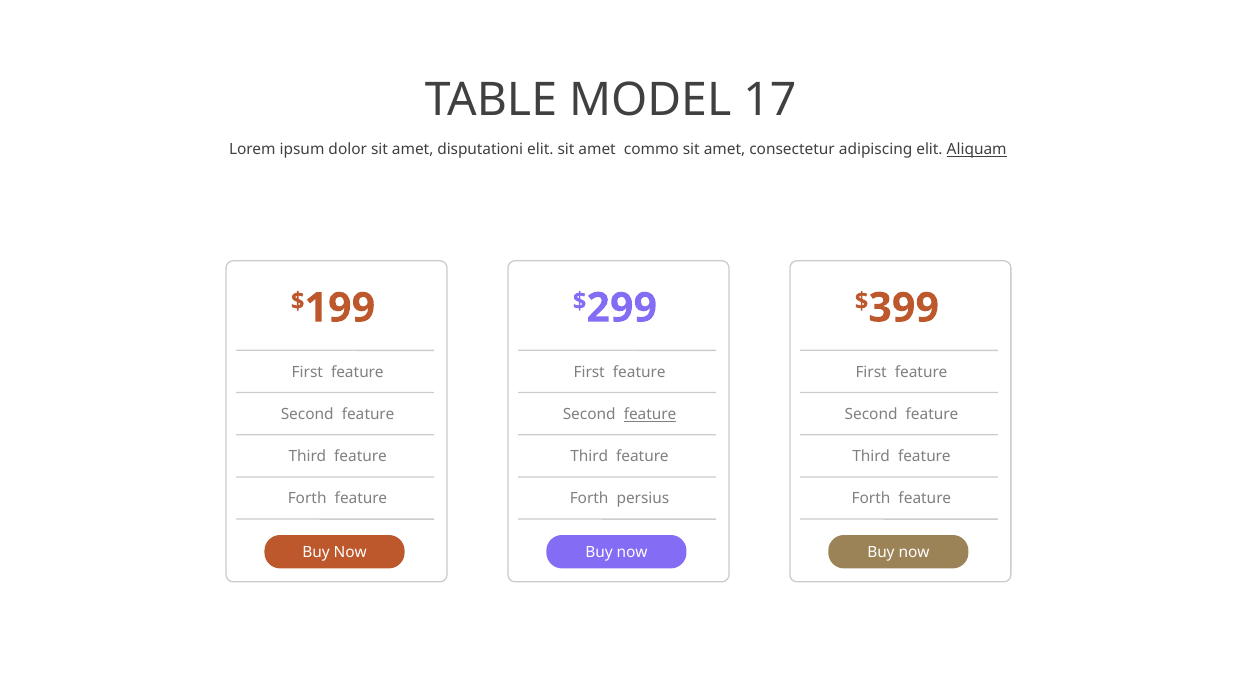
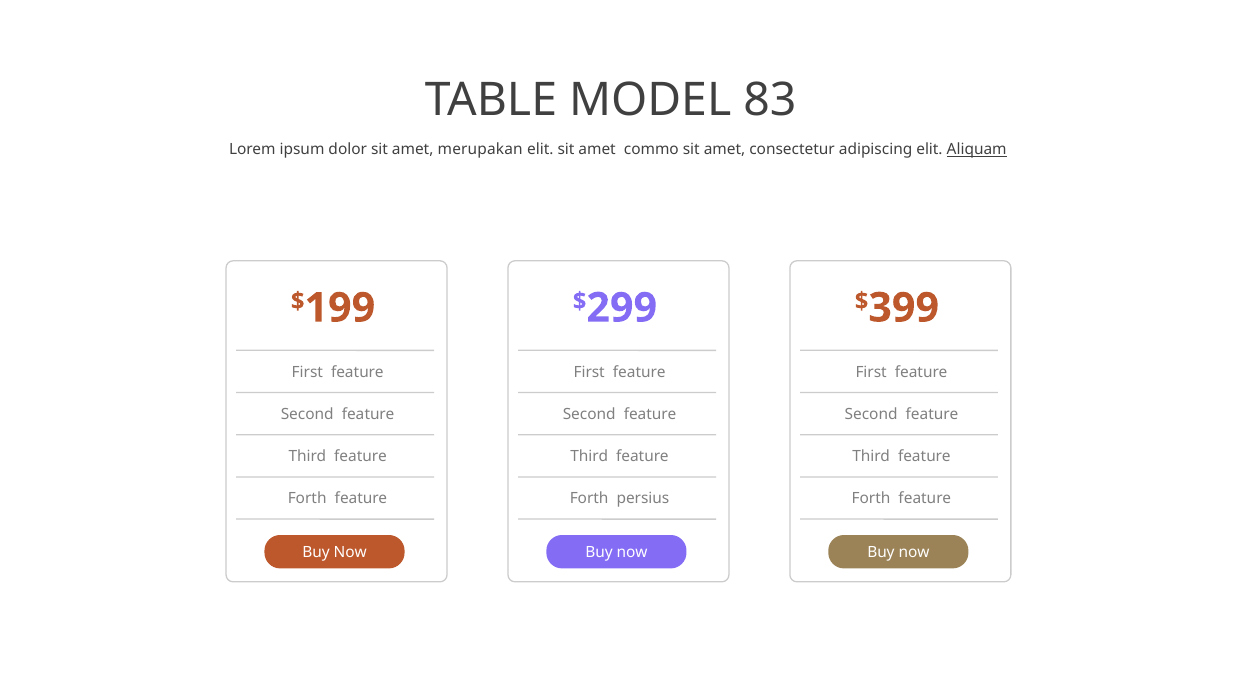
17: 17 -> 83
disputationi: disputationi -> merupakan
feature at (650, 414) underline: present -> none
